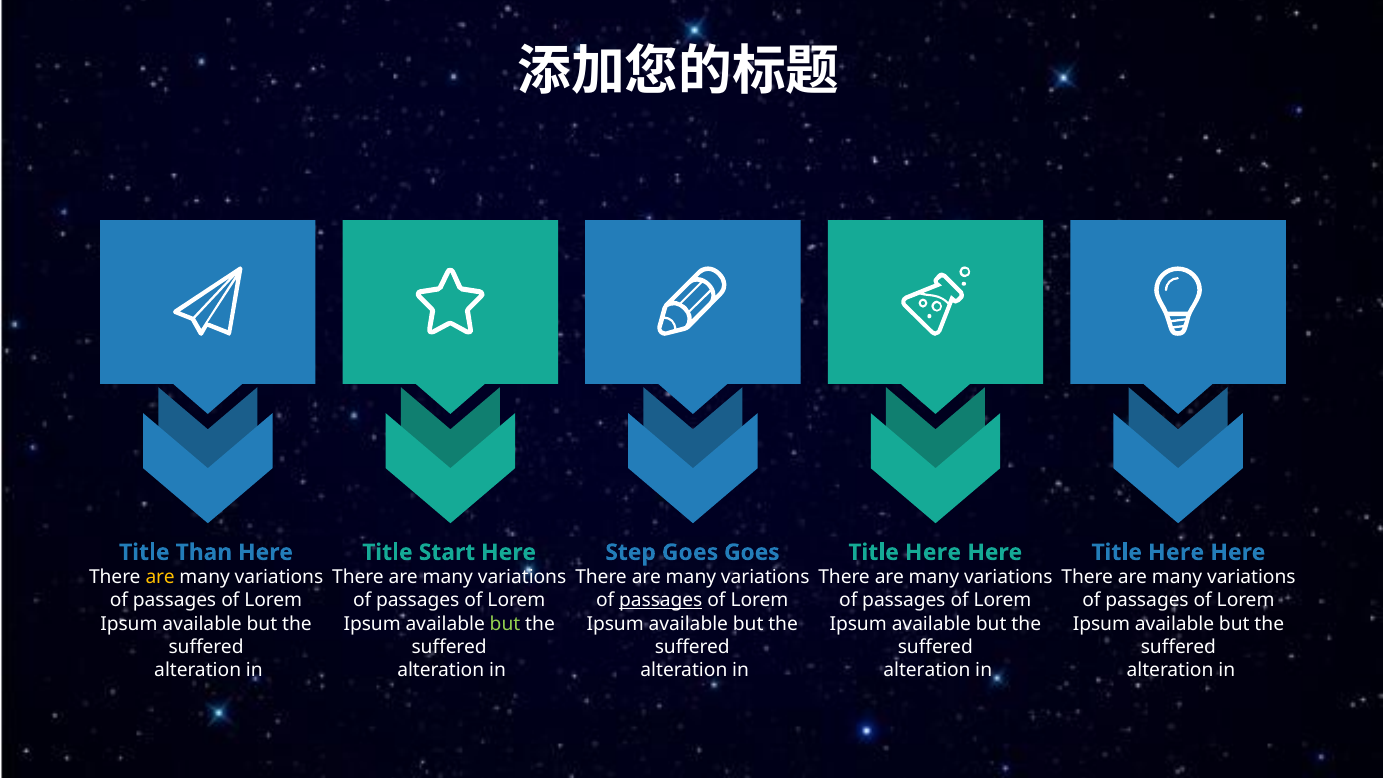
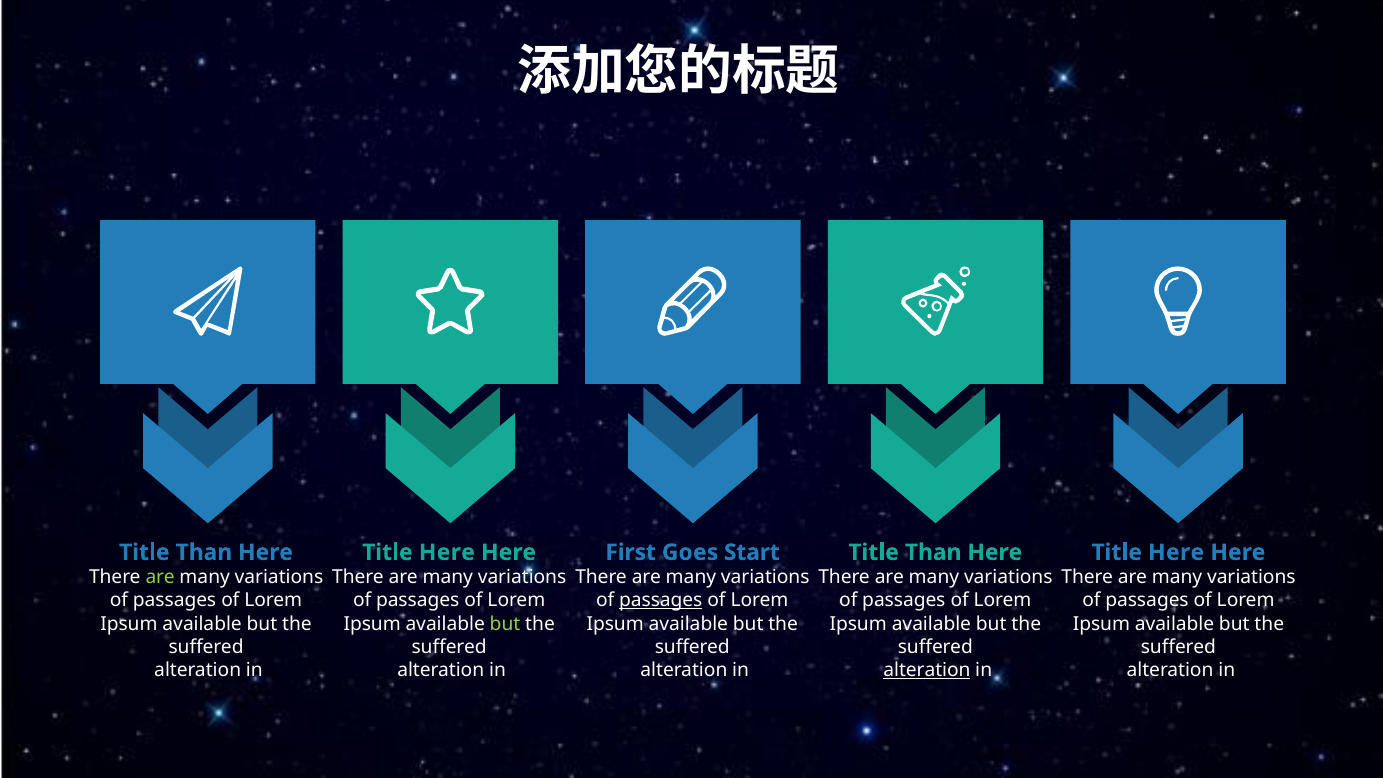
Start at (447, 552): Start -> Here
Step: Step -> First
Goes Goes: Goes -> Start
Here at (933, 552): Here -> Than
are at (160, 577) colour: yellow -> light green
alteration at (927, 670) underline: none -> present
